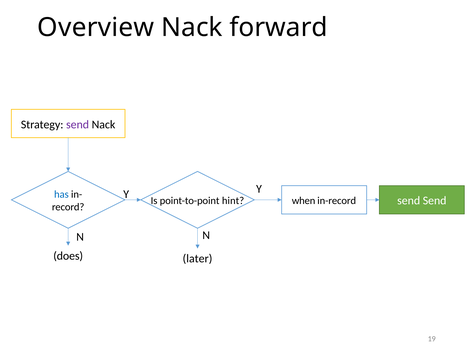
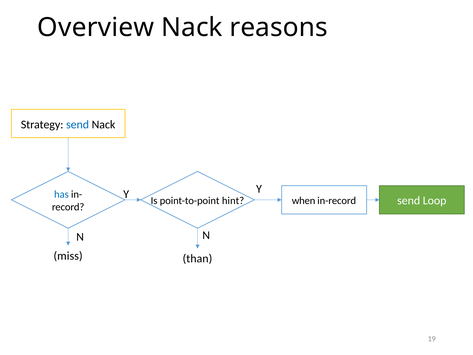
forward: forward -> reasons
send at (78, 124) colour: purple -> blue
send Send: Send -> Loop
does: does -> miss
later: later -> than
